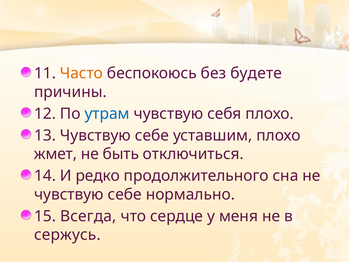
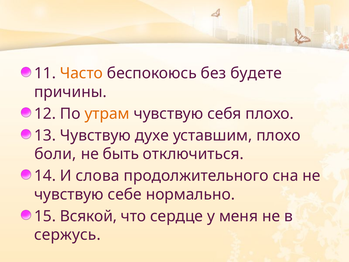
утрам colour: blue -> orange
13 Чувствую себе: себе -> духе
жмет: жмет -> боли
редко: редко -> слова
Всегда: Всегда -> Всякой
